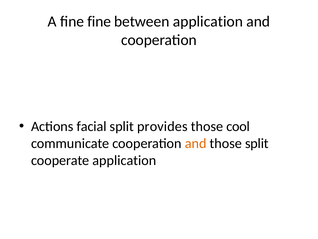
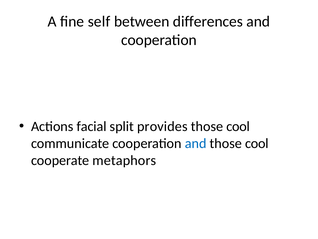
fine fine: fine -> self
between application: application -> differences
and at (196, 143) colour: orange -> blue
split at (257, 143): split -> cool
cooperate application: application -> metaphors
